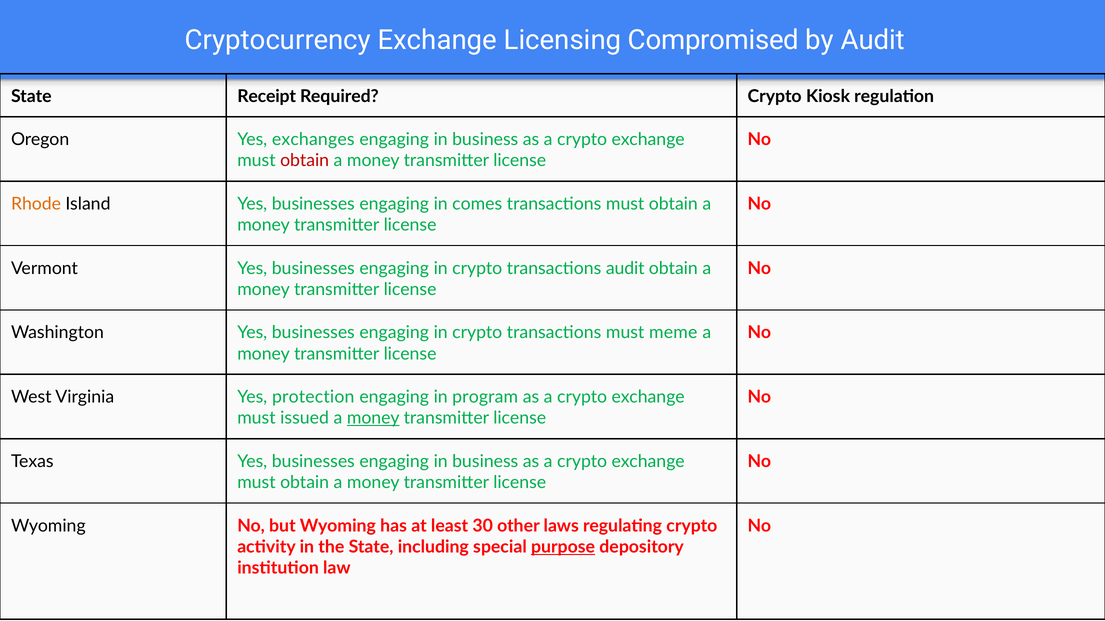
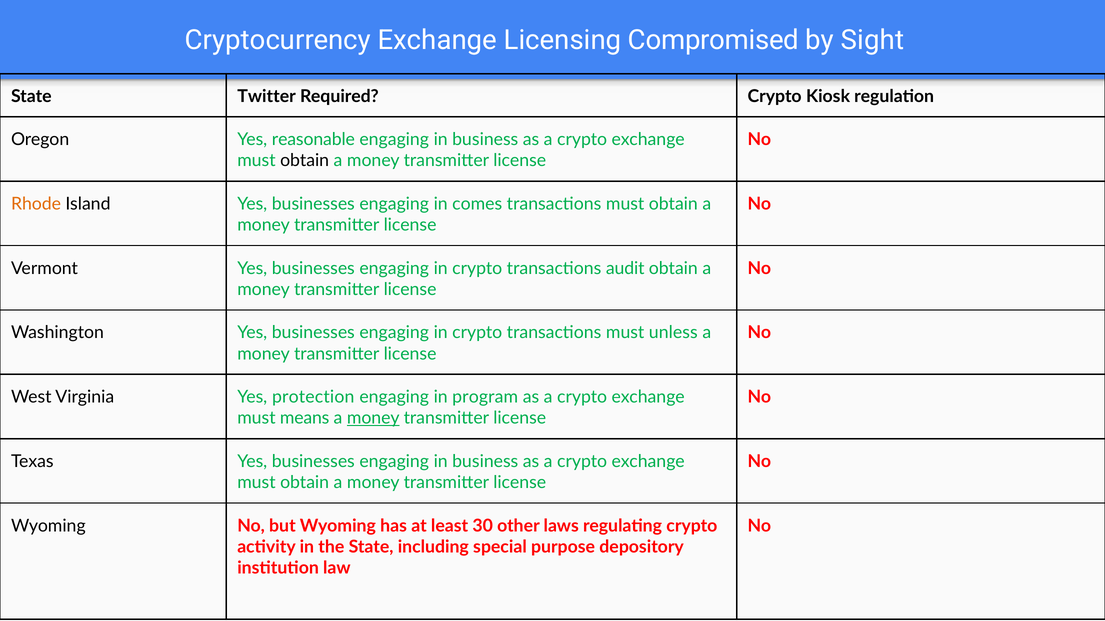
by Audit: Audit -> Sight
Receipt: Receipt -> Twitter
exchanges: exchanges -> reasonable
obtain at (305, 161) colour: red -> black
meme: meme -> unless
issued: issued -> means
purpose underline: present -> none
